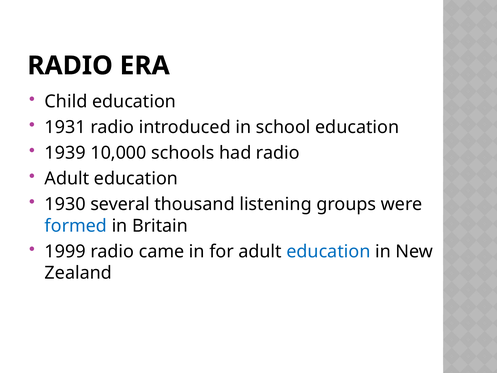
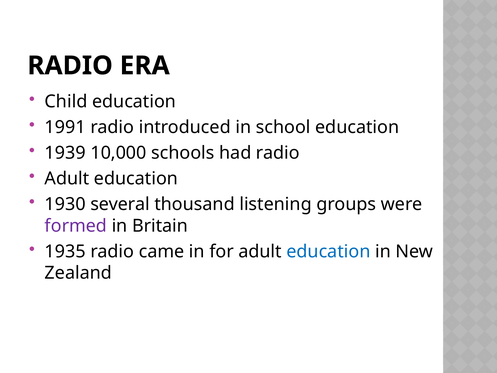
1931: 1931 -> 1991
formed colour: blue -> purple
1999: 1999 -> 1935
